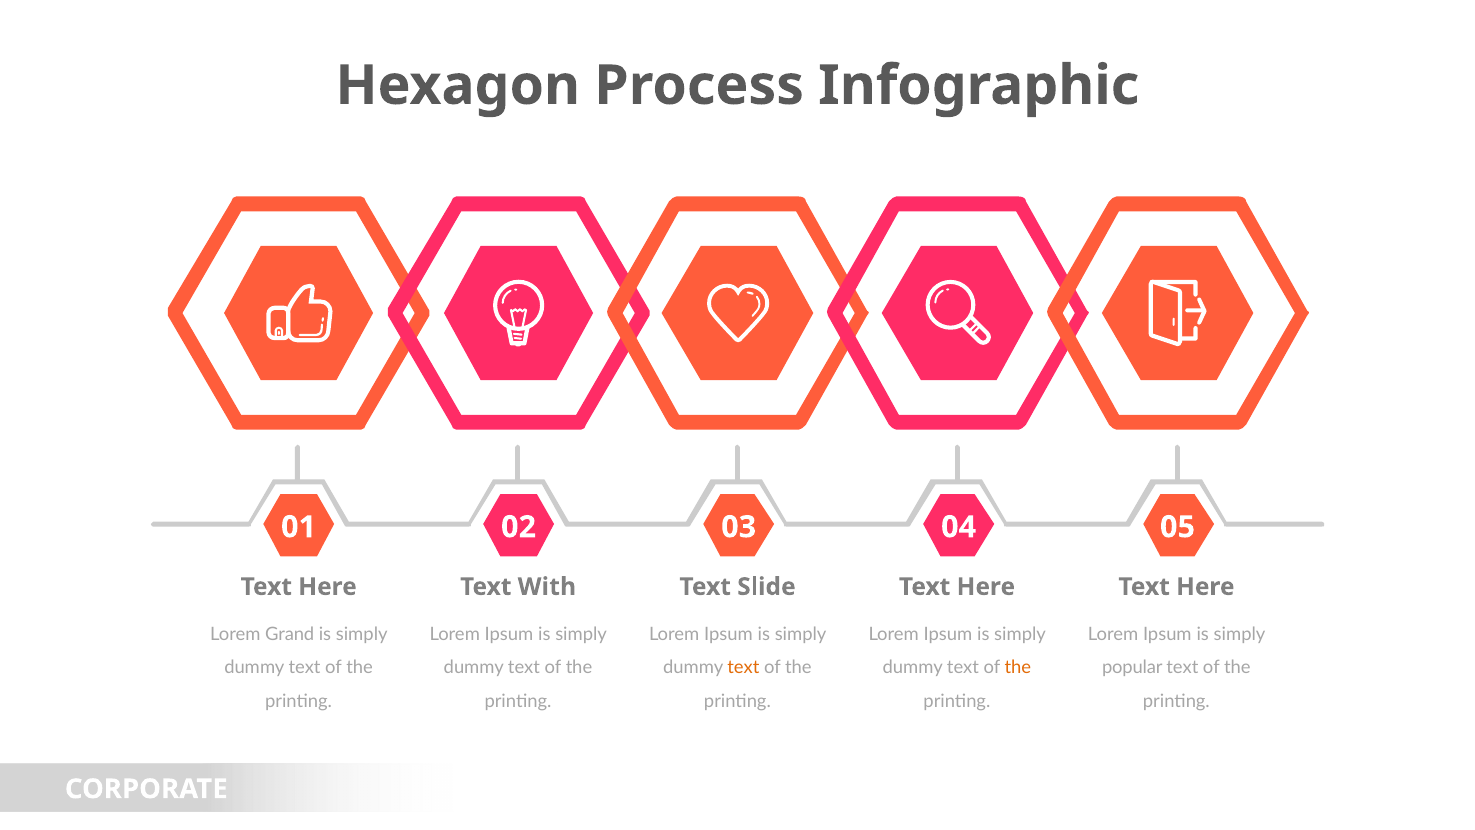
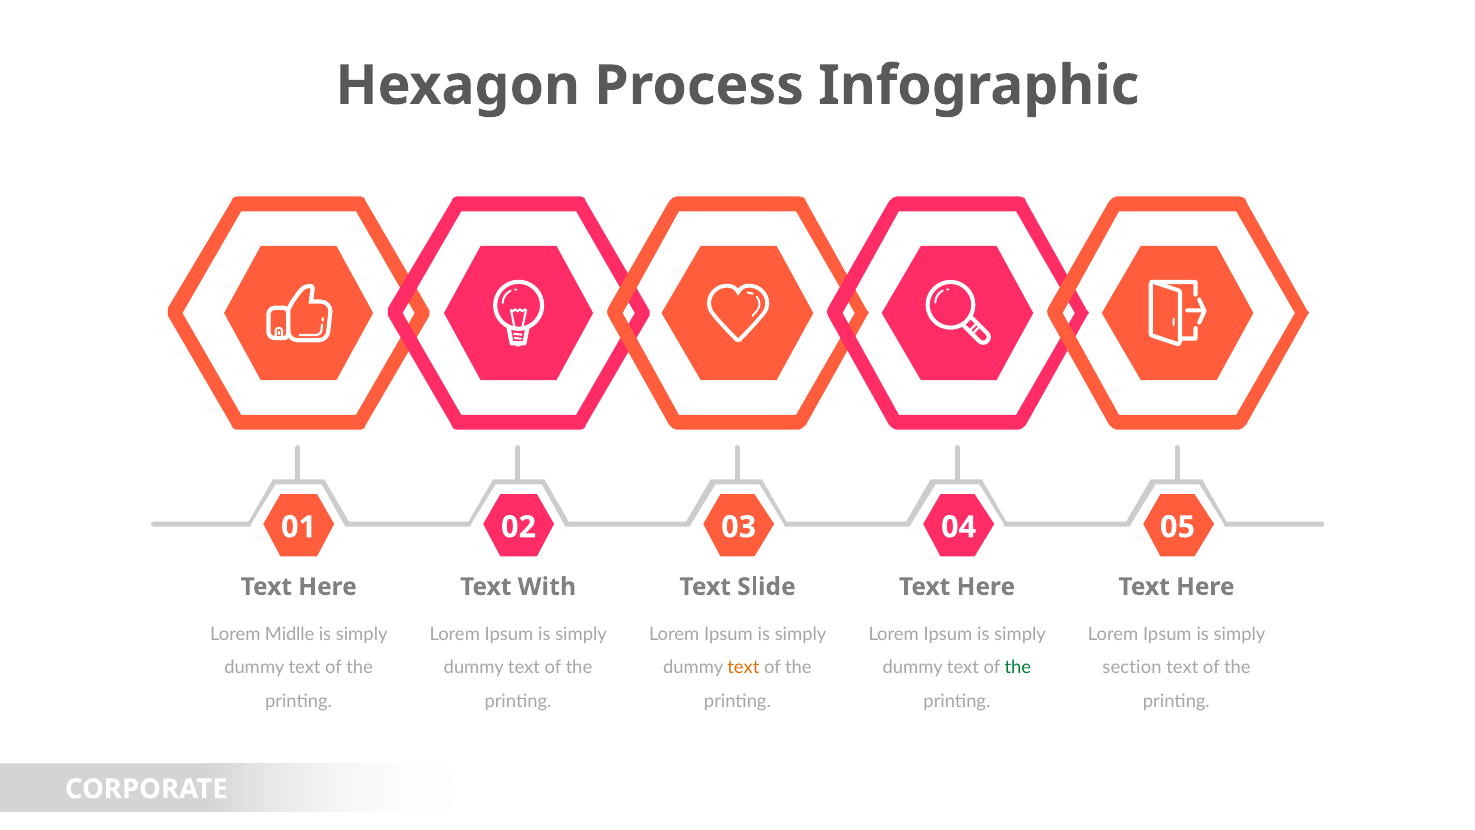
Grand: Grand -> Midlle
the at (1018, 668) colour: orange -> green
popular: popular -> section
